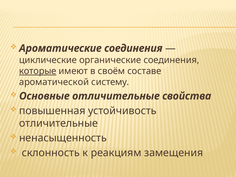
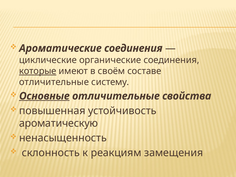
ароматической at (54, 82): ароматической -> отличительные
Основные underline: none -> present
отличительные at (58, 123): отличительные -> ароматическую
